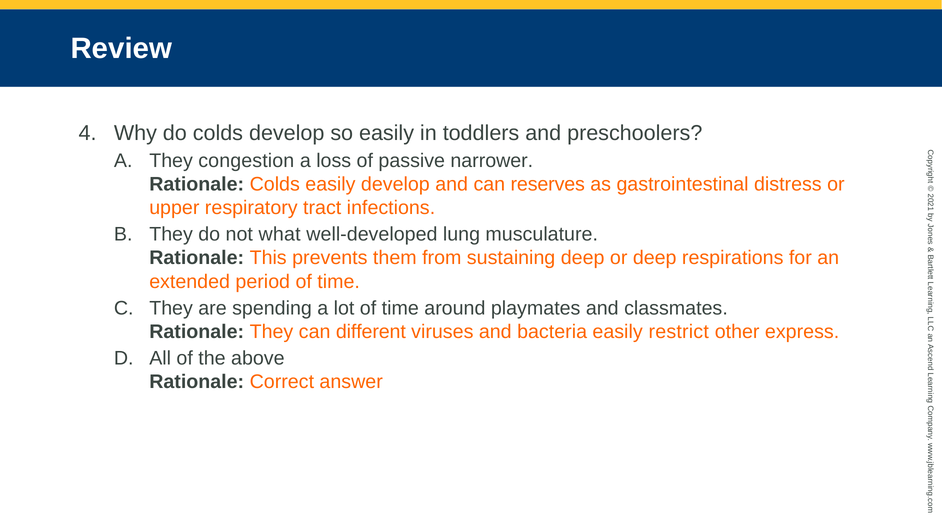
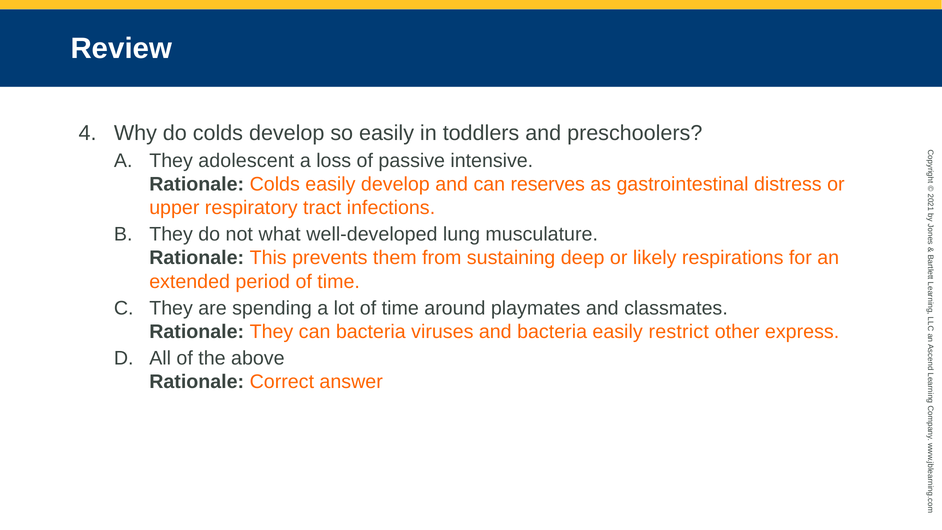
congestion: congestion -> adolescent
narrower: narrower -> intensive
or deep: deep -> likely
can different: different -> bacteria
